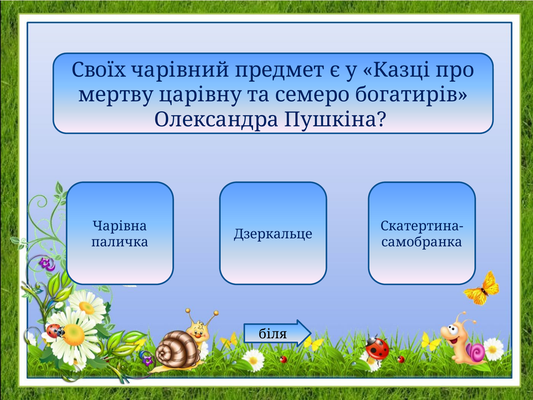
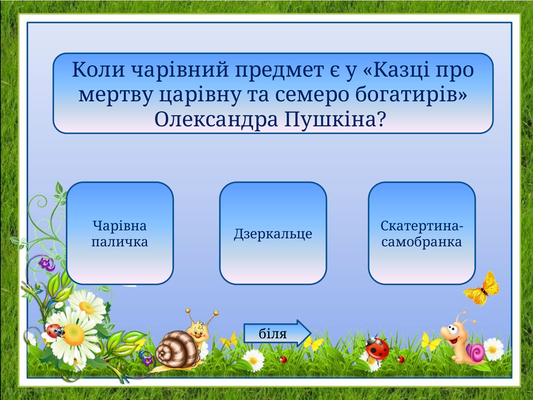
Своїх: Своїх -> Коли
